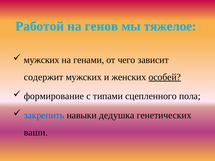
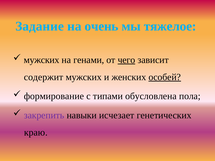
Работой: Работой -> Задание
генов: генов -> очень
чего underline: none -> present
сцепленного: сцепленного -> обусловлена
закрепить colour: blue -> purple
дедушка: дедушка -> исчезает
ваши: ваши -> краю
